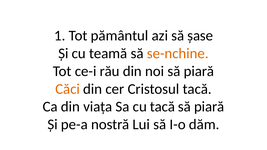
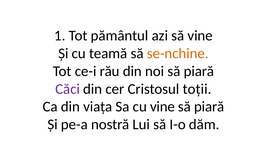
să șase: șase -> vine
Căci colour: orange -> purple
Cristosul tacă: tacă -> toții
cu tacă: tacă -> vine
